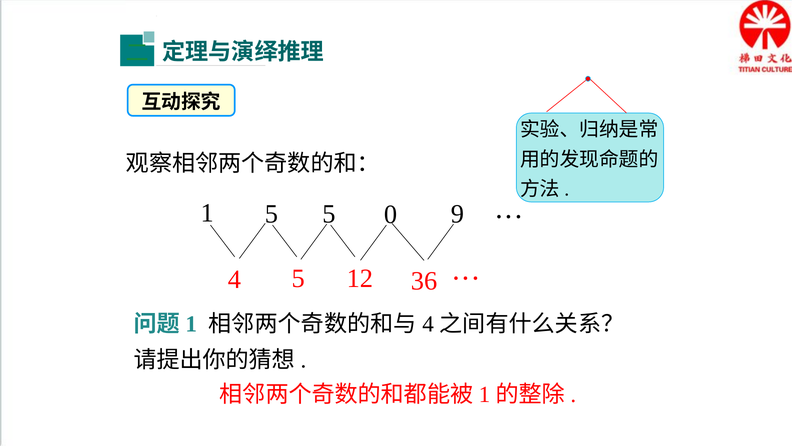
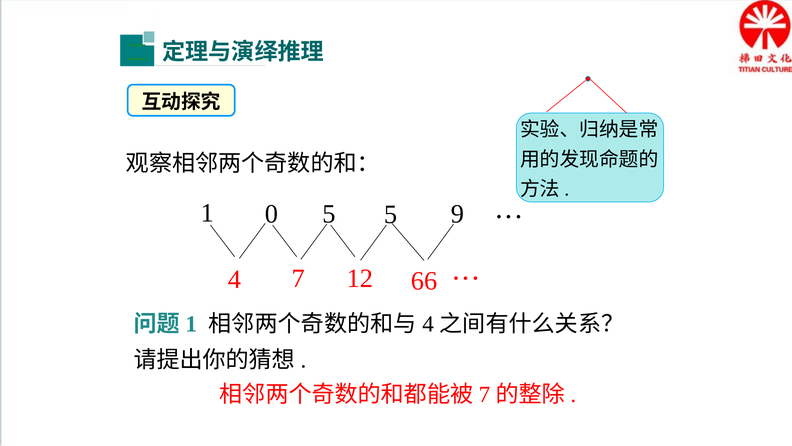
1 5: 5 -> 0
5 0: 0 -> 5
4 5: 5 -> 7
36: 36 -> 66
1 at (484, 394): 1 -> 7
